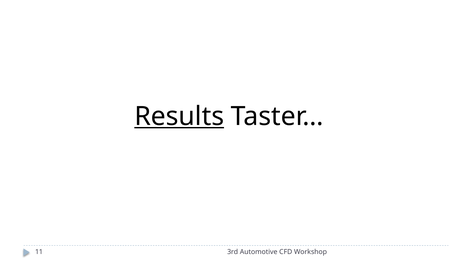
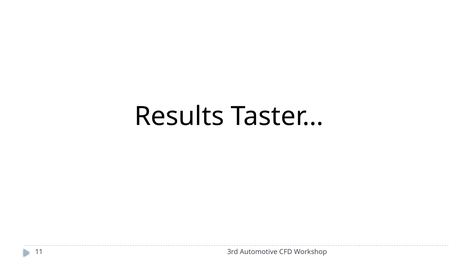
Results underline: present -> none
